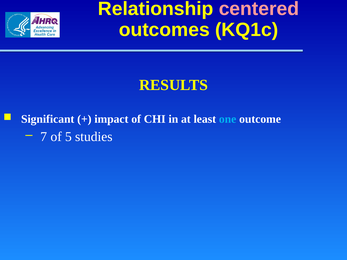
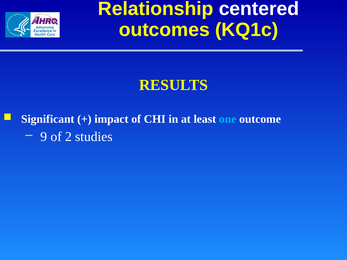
centered colour: pink -> white
7: 7 -> 9
5: 5 -> 2
